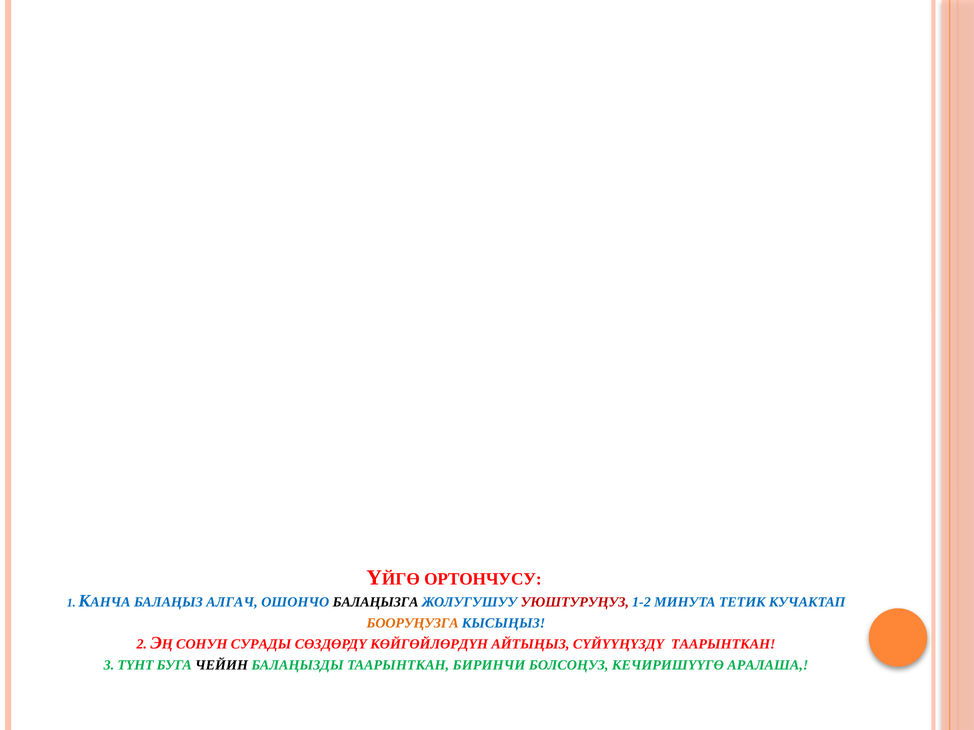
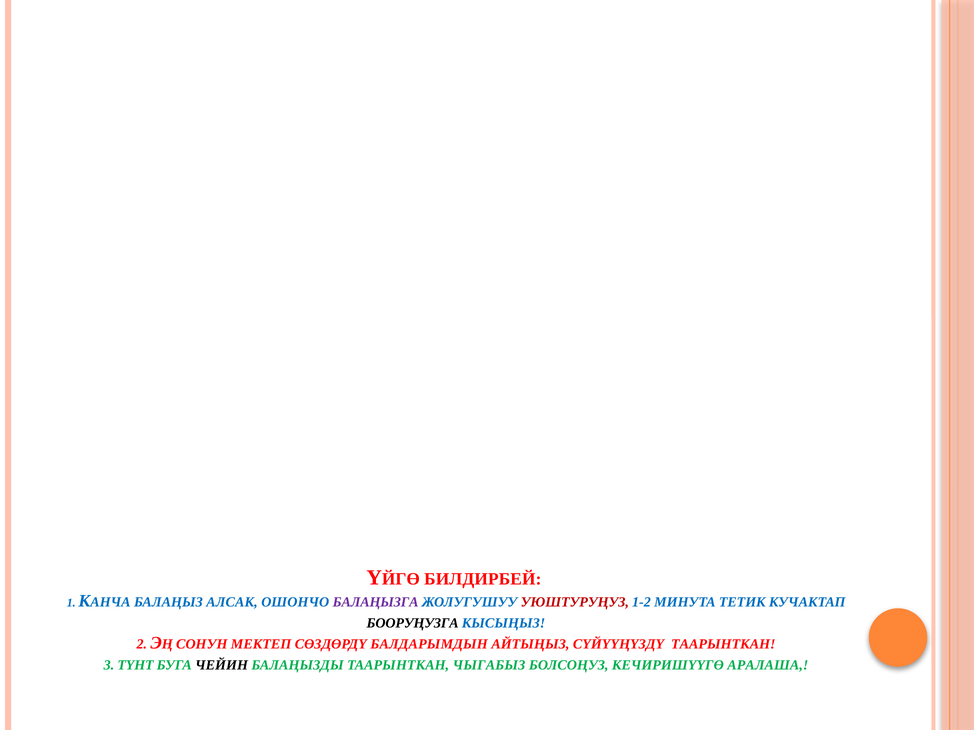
ОРТОНЧУСУ: ОРТОНЧУСУ -> БИЛДИРБЕЙ
АЛГАЧ: АЛГАЧ -> АЛСАК
БАЛАҢЫЗГА colour: black -> purple
БООРУҢУЗГА colour: orange -> black
СУРАДЫ: СУРАДЫ -> МЕКТЕП
КӨЙГӨЙЛӨРДҮН: КӨЙГӨЙЛӨРДҮН -> БАЛДАРЫМДЫН
БИРИНЧИ: БИРИНЧИ -> ЧЫГАБЫЗ
